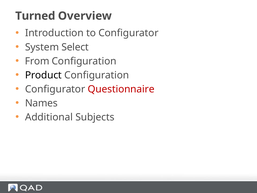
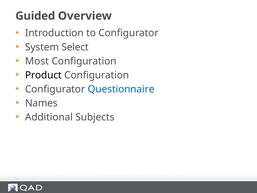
Turned: Turned -> Guided
From: From -> Most
Questionnaire colour: red -> blue
